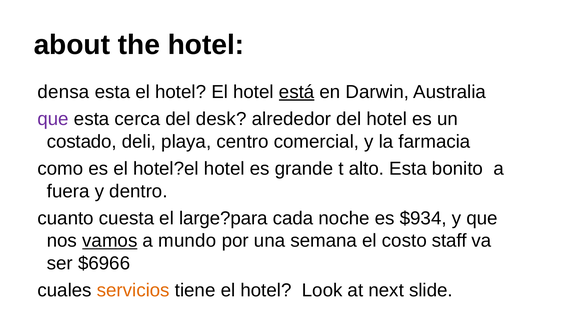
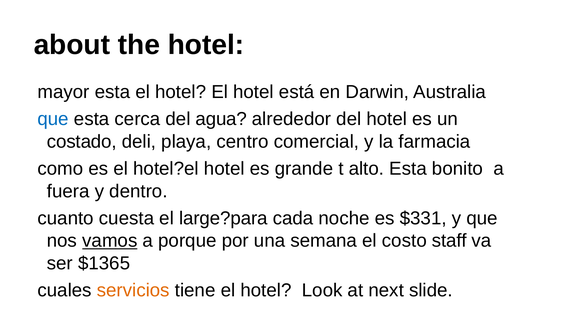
densa: densa -> mayor
está underline: present -> none
que at (53, 119) colour: purple -> blue
desk: desk -> agua
$934: $934 -> $331
mundo: mundo -> porque
$6966: $6966 -> $1365
